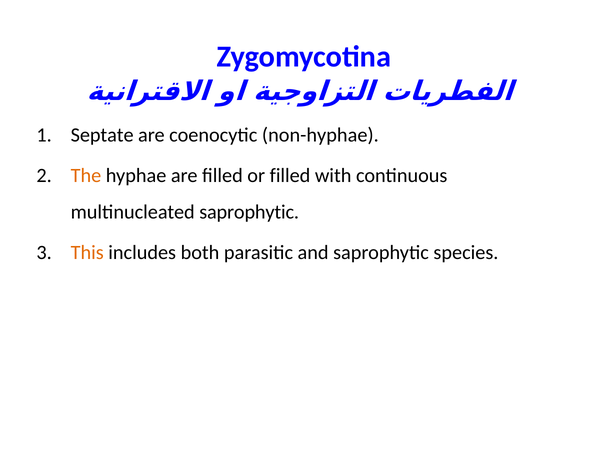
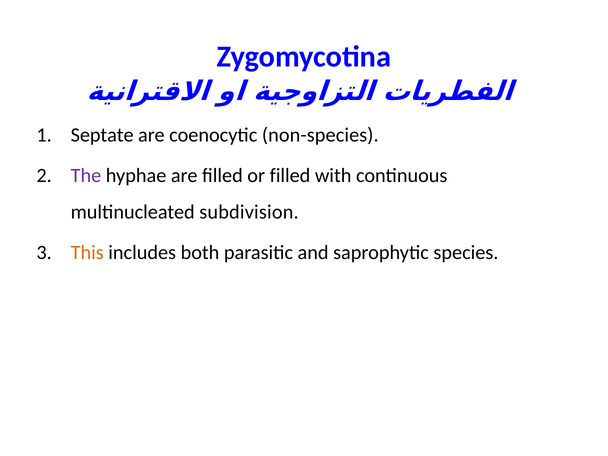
non-hyphae: non-hyphae -> non-species
The colour: orange -> purple
multinucleated saprophytic: saprophytic -> subdivision
